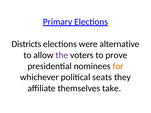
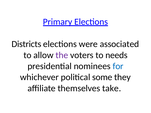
alternative: alternative -> associated
prove: prove -> needs
for colour: orange -> blue
seats: seats -> some
